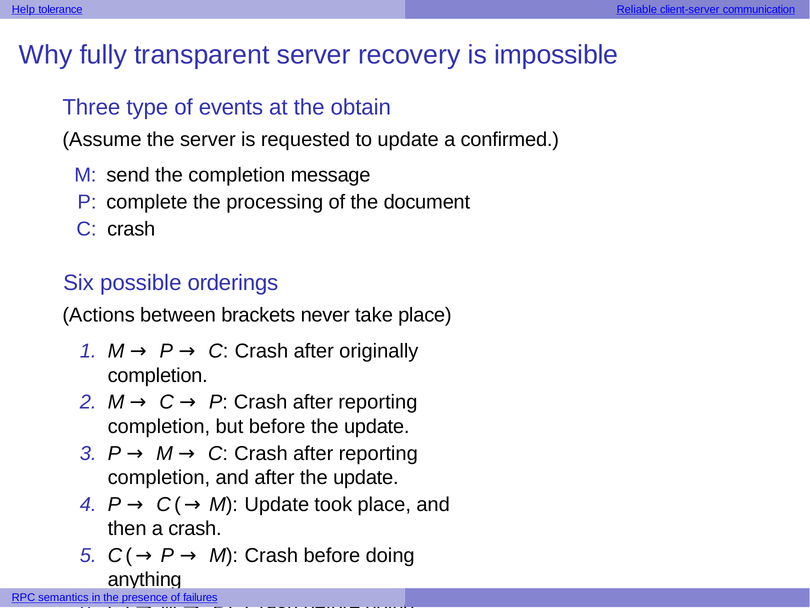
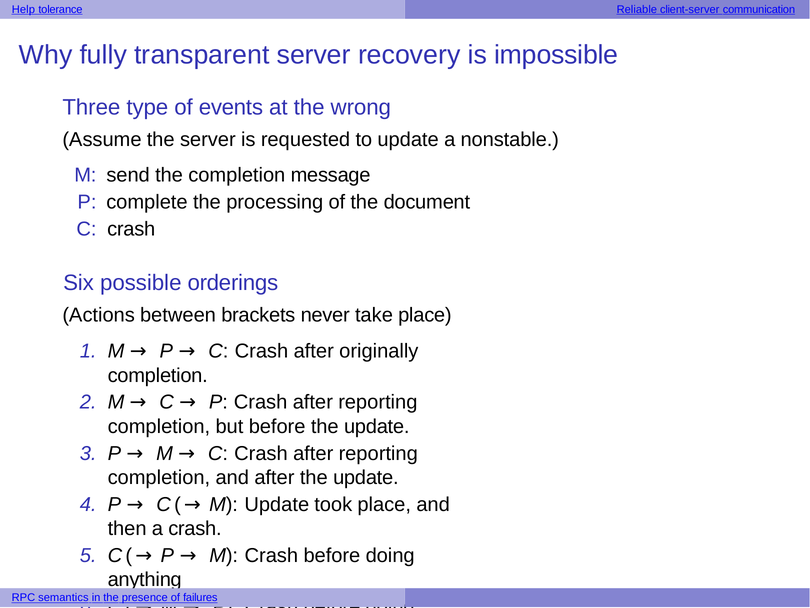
obtain: obtain -> wrong
confirmed: confirmed -> nonstable
